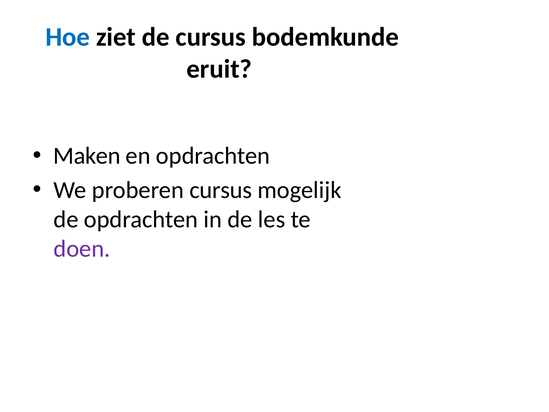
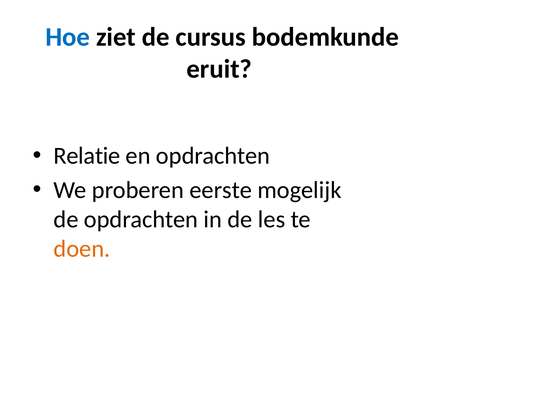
Maken: Maken -> Relatie
proberen cursus: cursus -> eerste
doen colour: purple -> orange
